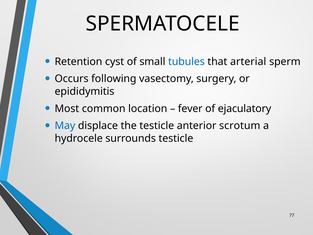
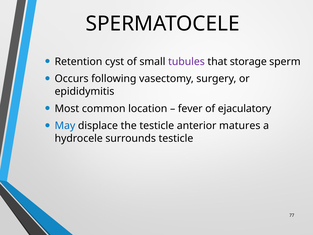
tubules colour: blue -> purple
arterial: arterial -> storage
scrotum: scrotum -> matures
